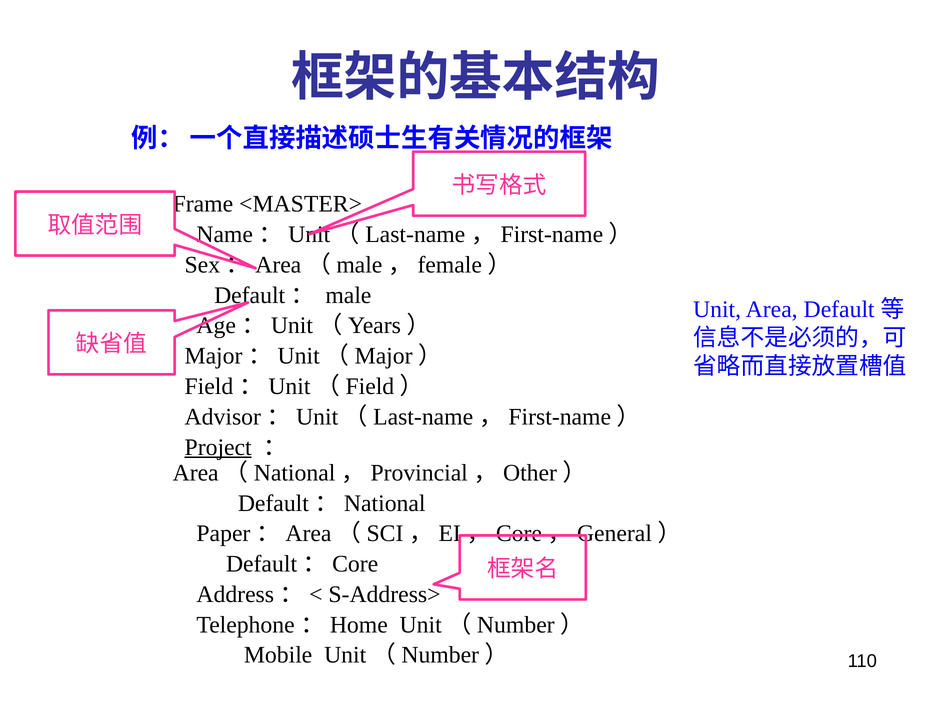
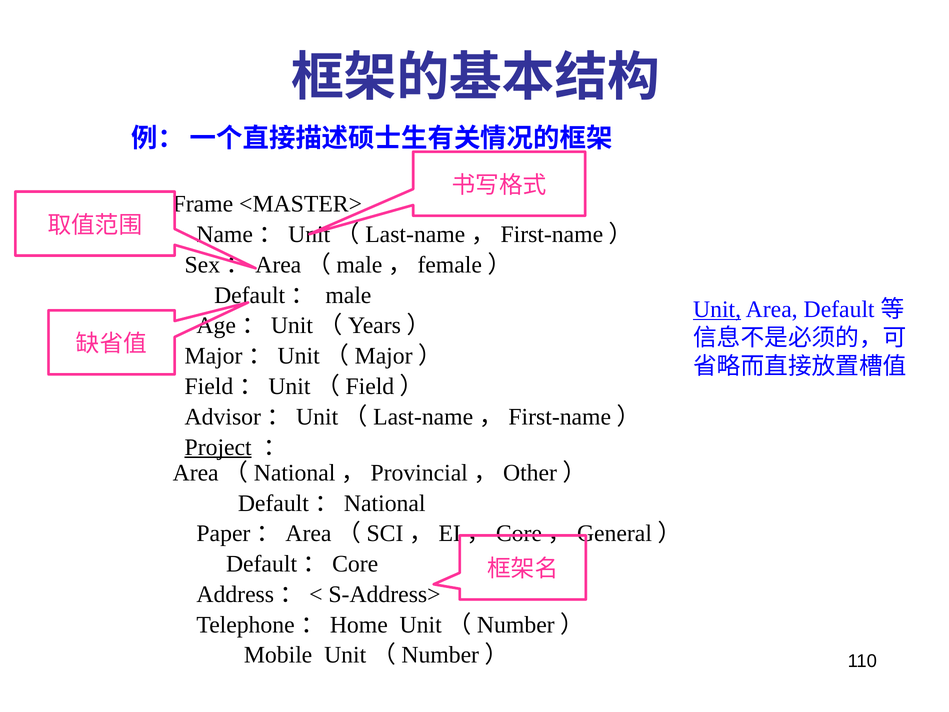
Unit underline: none -> present
